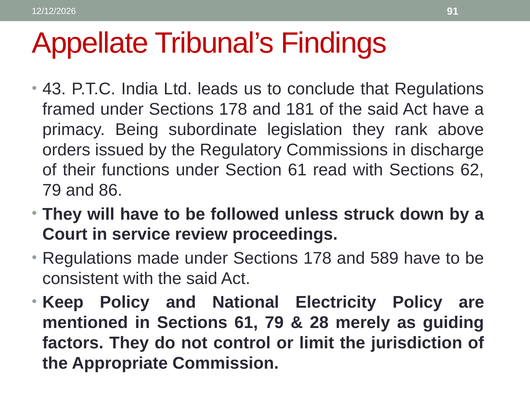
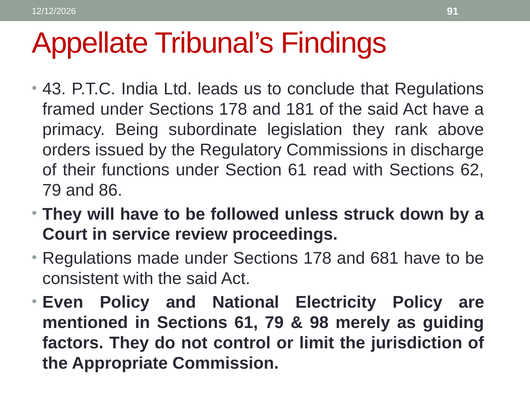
589: 589 -> 681
Keep: Keep -> Even
28: 28 -> 98
